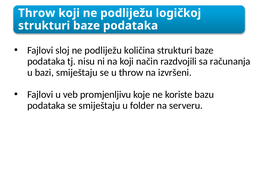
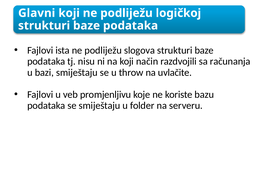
Throw at (37, 13): Throw -> Glavni
sloj: sloj -> ista
količina: količina -> slogova
izvršeni: izvršeni -> uvlačite
